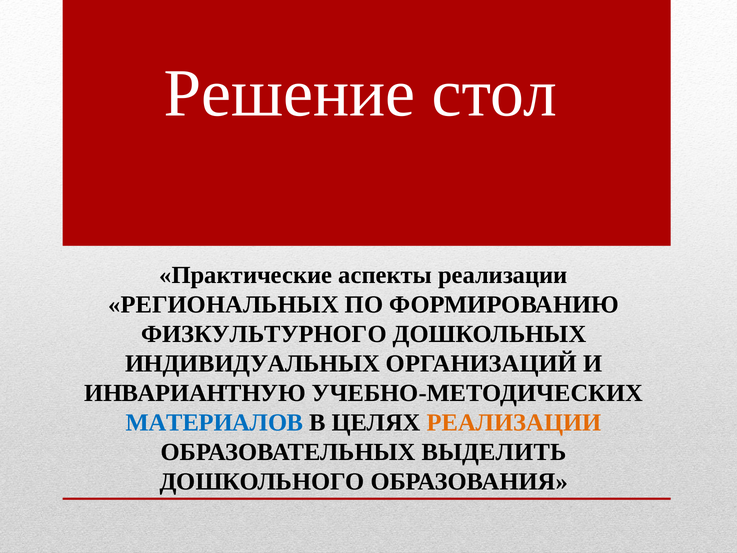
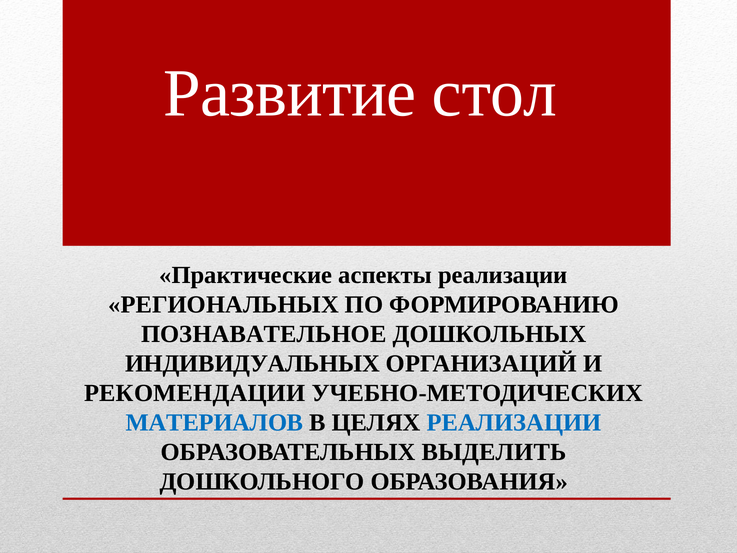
Решение: Решение -> Развитие
ФИЗКУЛЬТУРНОГО: ФИЗКУЛЬТУРНОГО -> ПОЗНАВАТЕЛЬНОЕ
ИНВАРИАНТНУЮ: ИНВАРИАНТНУЮ -> РЕКОМЕНДАЦИИ
РЕАЛИЗАЦИИ at (514, 423) colour: orange -> blue
